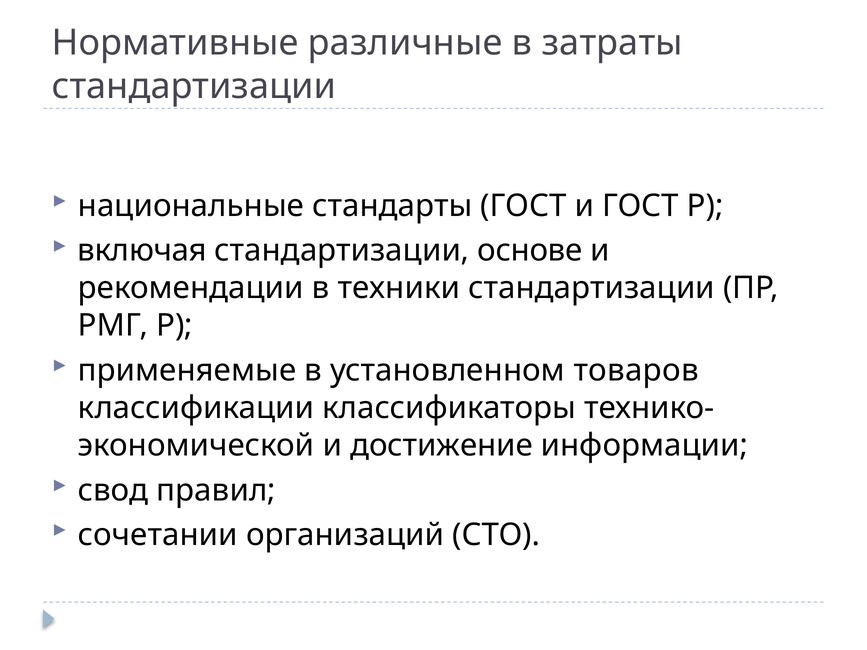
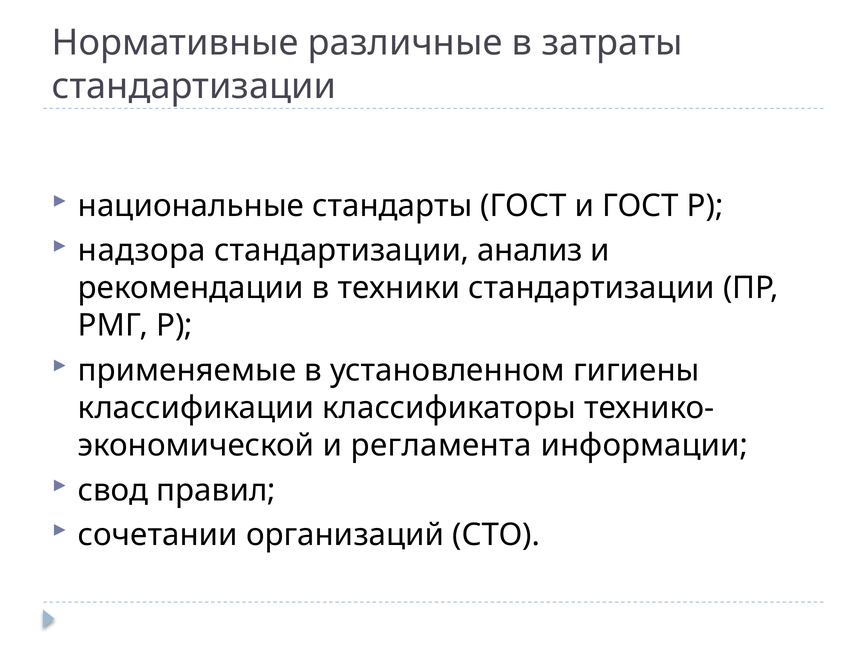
включая: включая -> надзора
основе: основе -> анализ
товаров: товаров -> гигиены
достижение: достижение -> регламента
